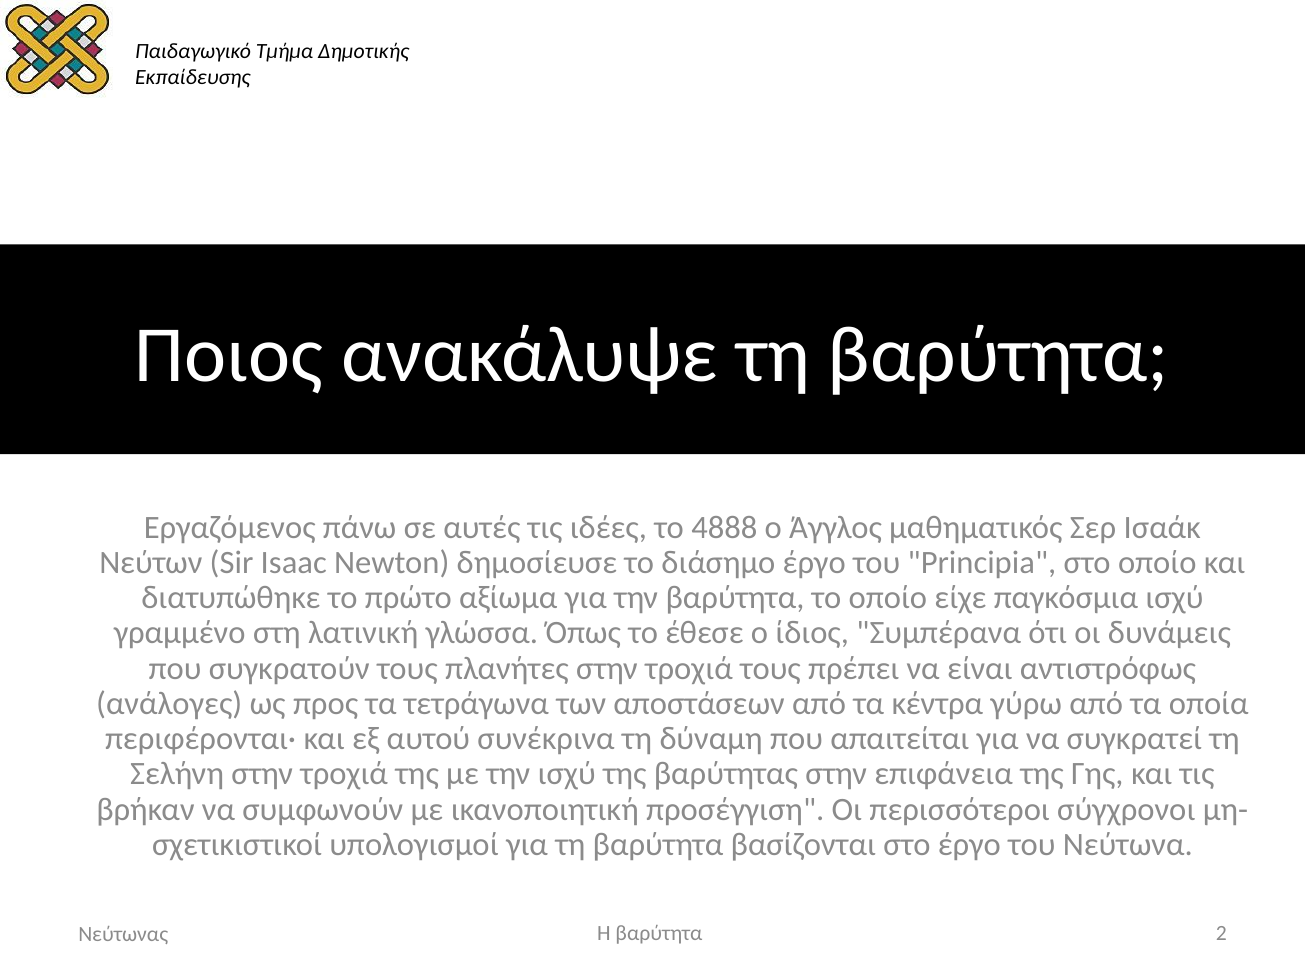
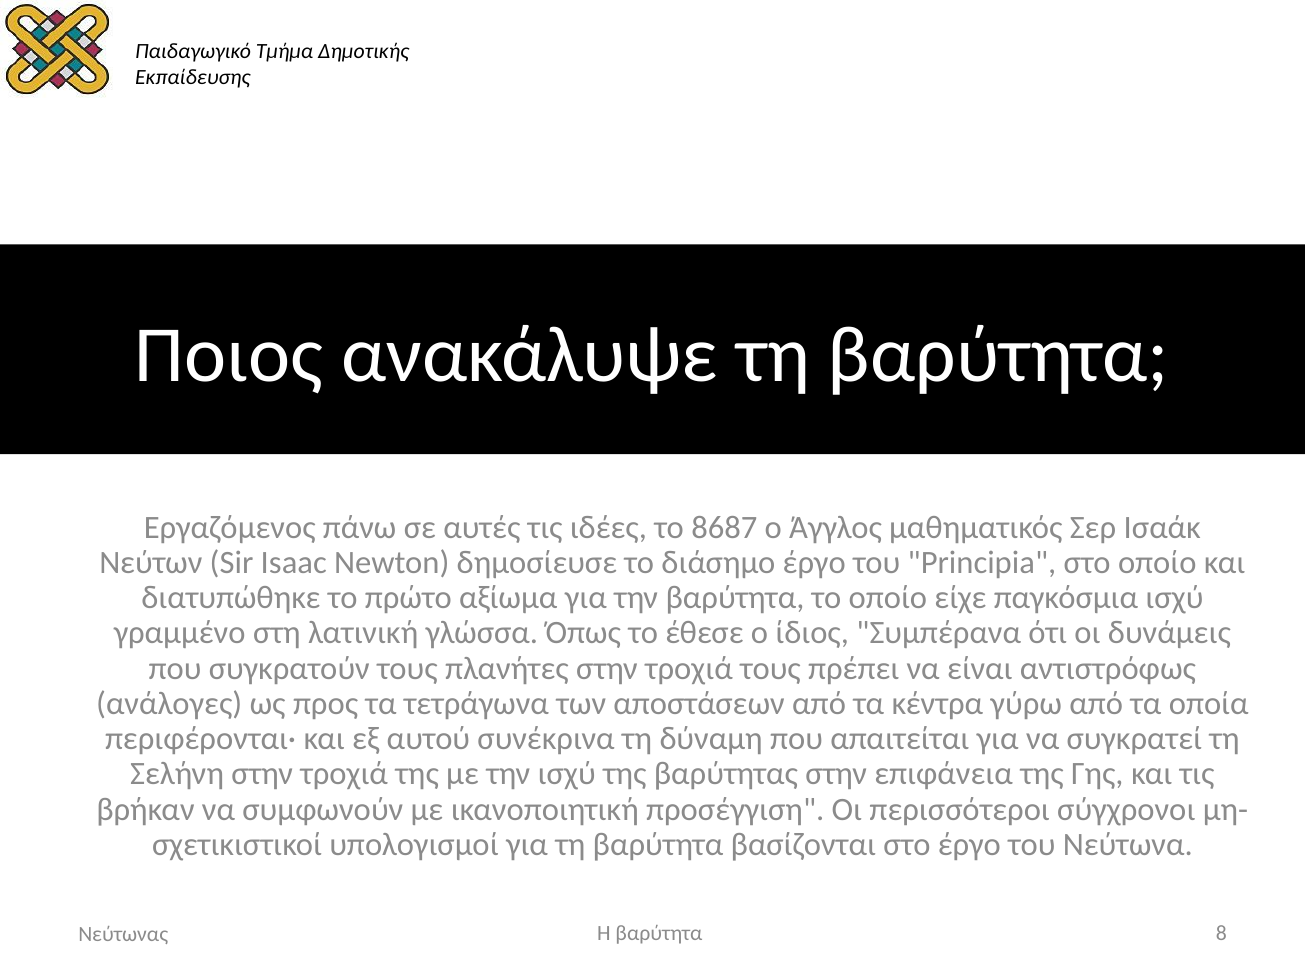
4888: 4888 -> 8687
2: 2 -> 8
